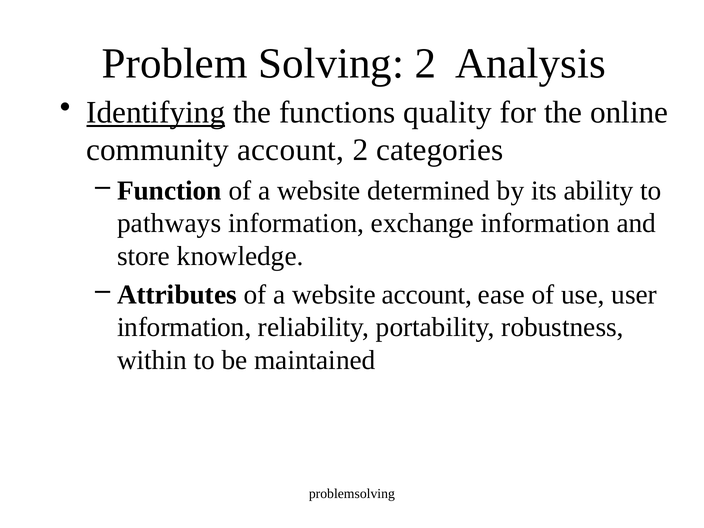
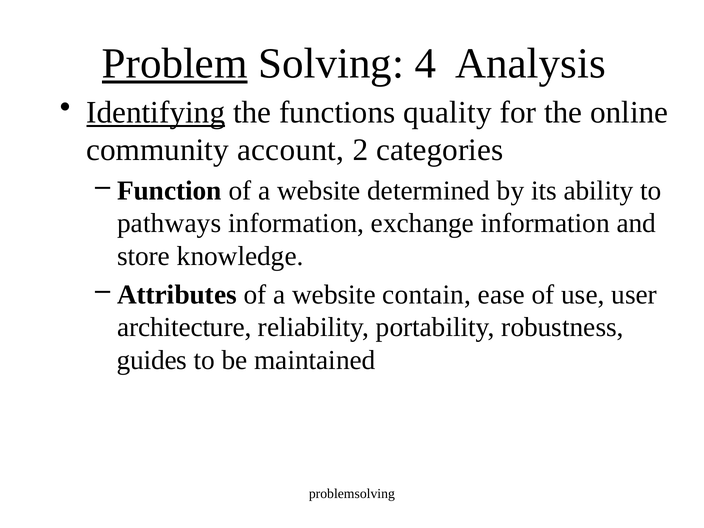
Problem underline: none -> present
Solving 2: 2 -> 4
website account: account -> contain
information at (184, 327): information -> architecture
within: within -> guides
